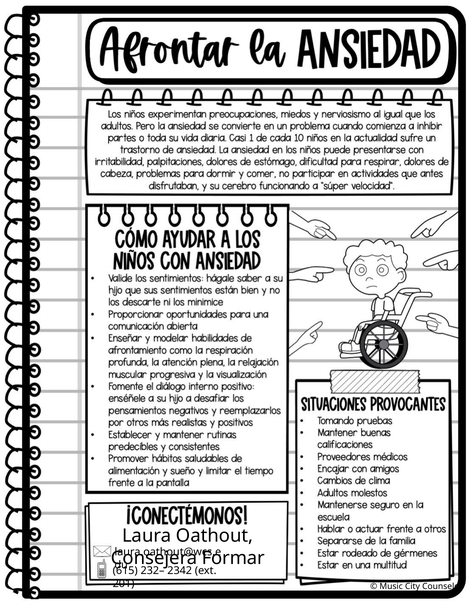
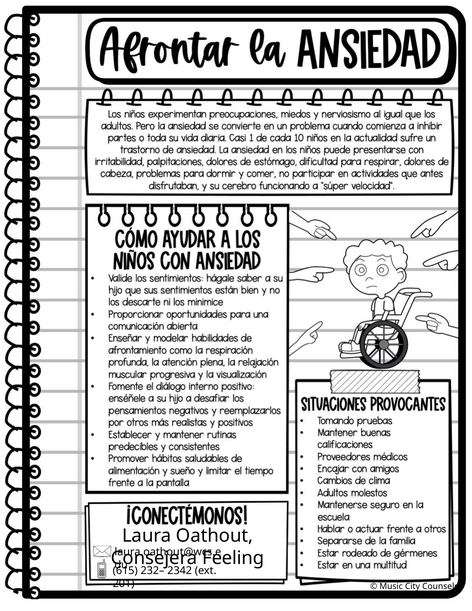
Formar: Formar -> Feeling
